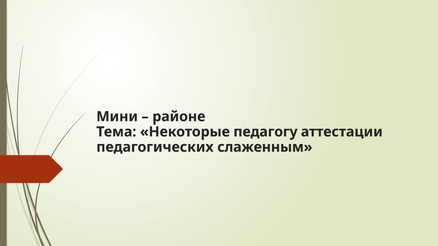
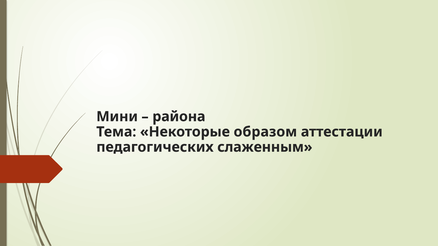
районе: районе -> района
педагогу: педагогу -> образом
